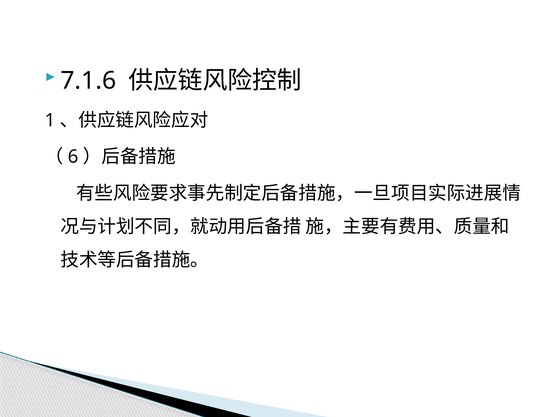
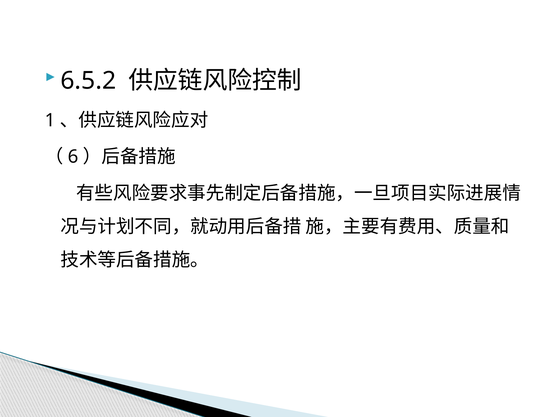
7.1.6: 7.1.6 -> 6.5.2
